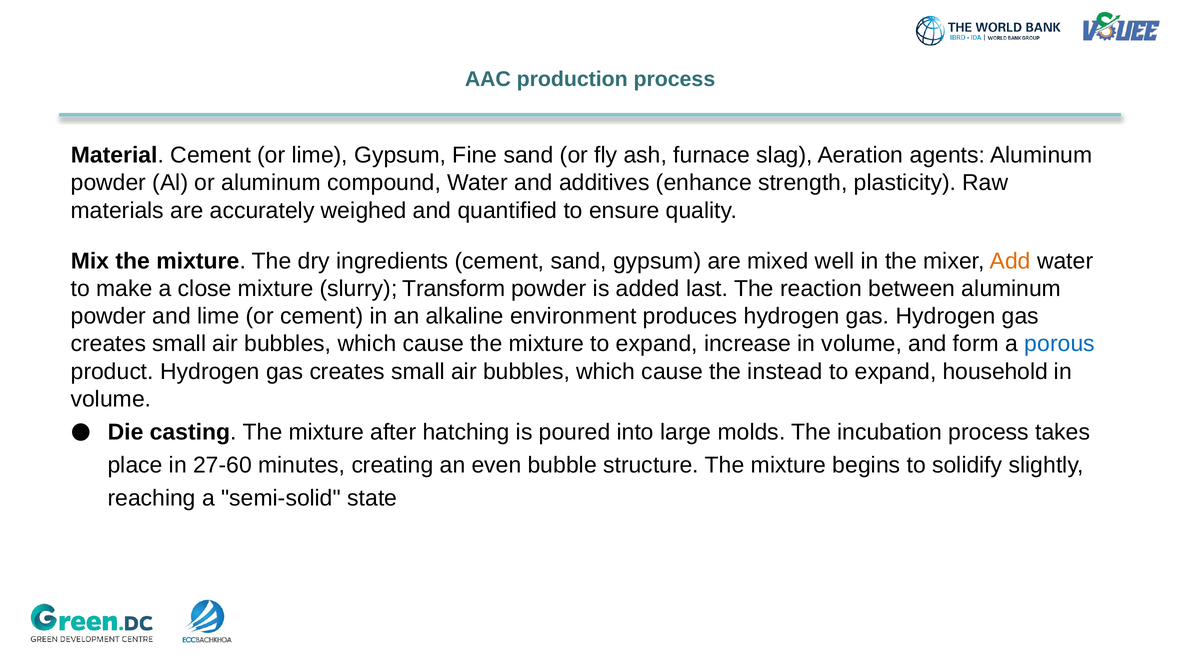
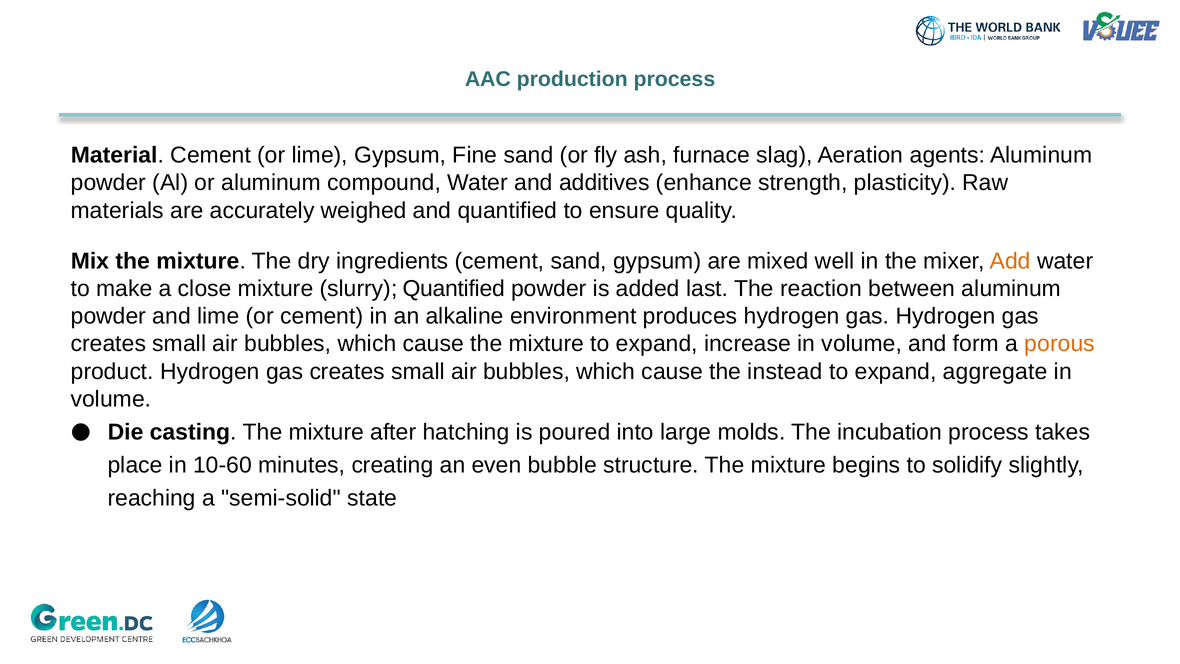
slurry Transform: Transform -> Quantified
porous colour: blue -> orange
household: household -> aggregate
27-60: 27-60 -> 10-60
